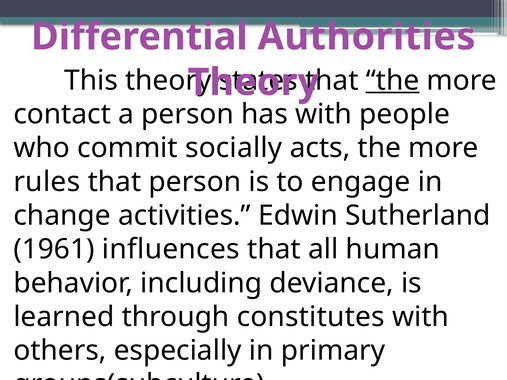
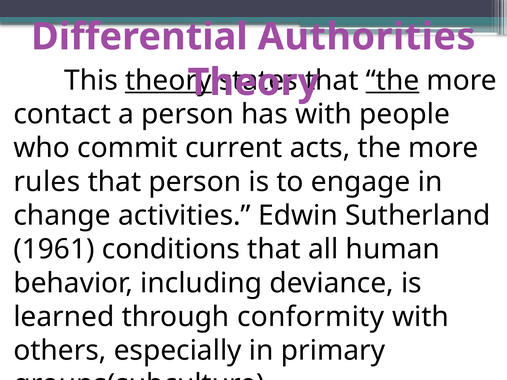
theory at (168, 80) underline: none -> present
socially: socially -> current
influences: influences -> conditions
constitutes: constitutes -> conformity
